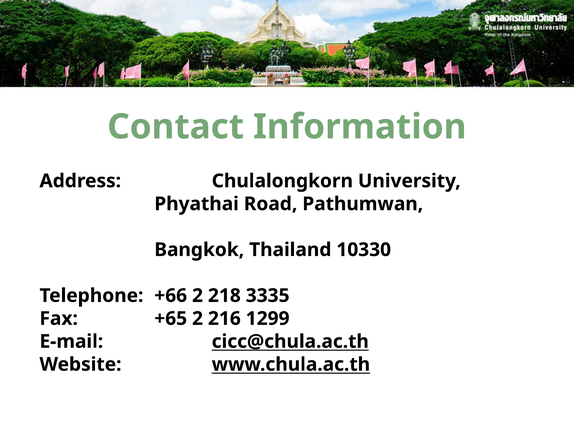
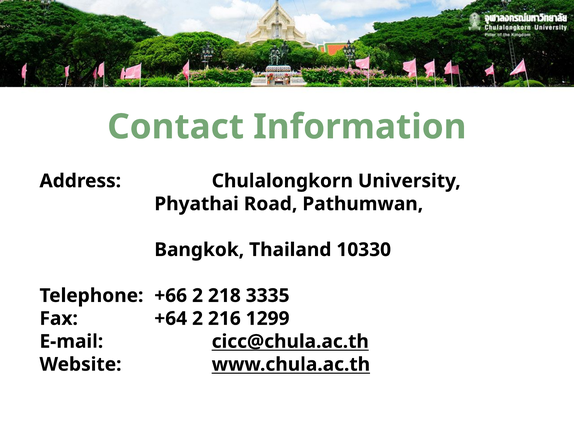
+65: +65 -> +64
